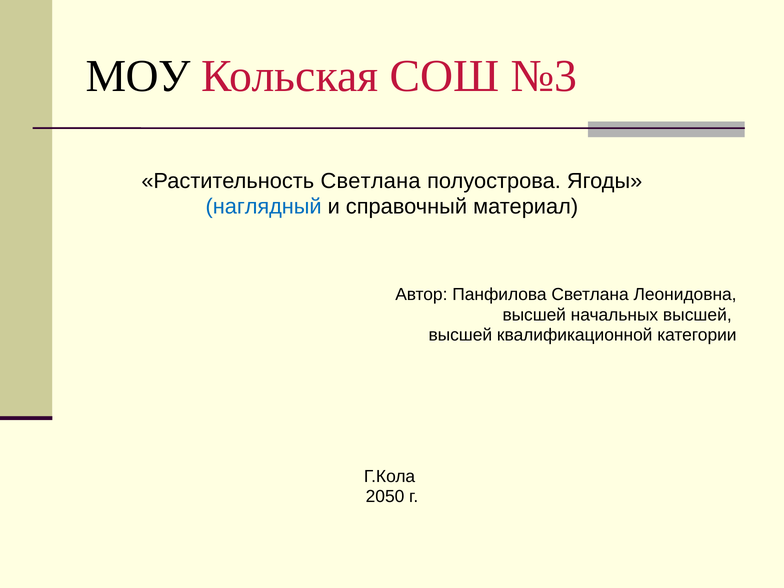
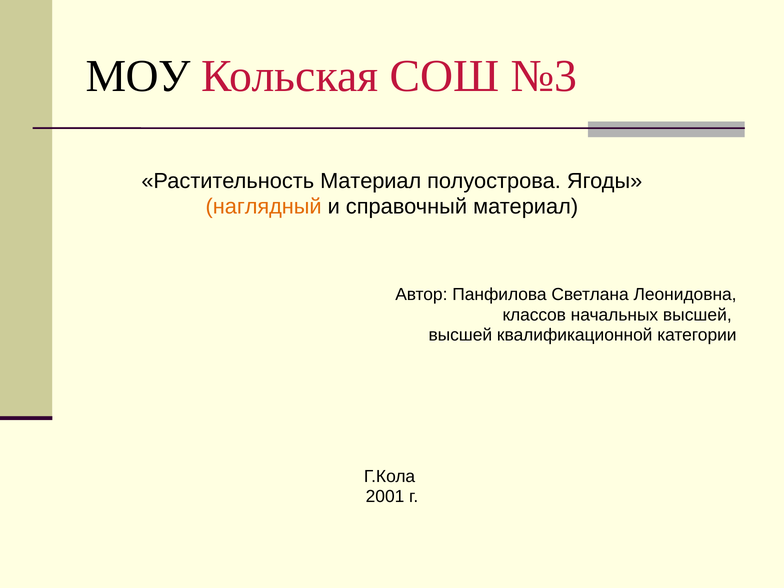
Растительность Светлана: Светлана -> Материал
наглядный colour: blue -> orange
высшей at (534, 315): высшей -> классов
2050: 2050 -> 2001
